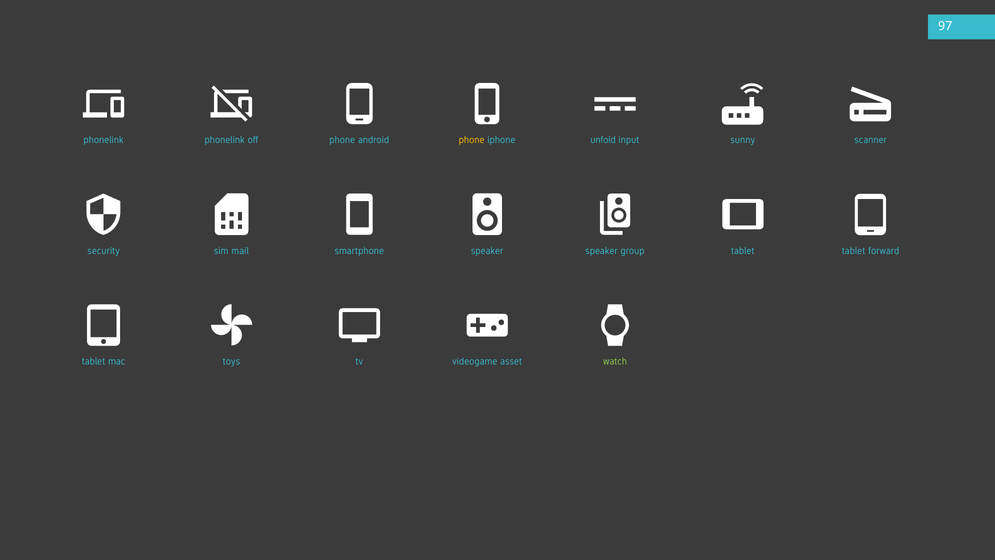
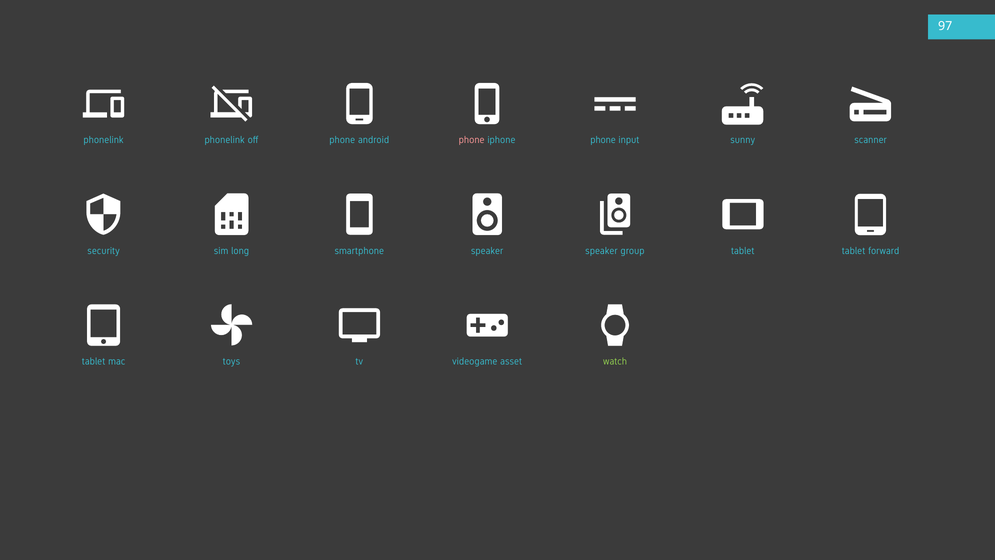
phone at (472, 140) colour: yellow -> pink
iphone unfold: unfold -> phone
mail: mail -> long
